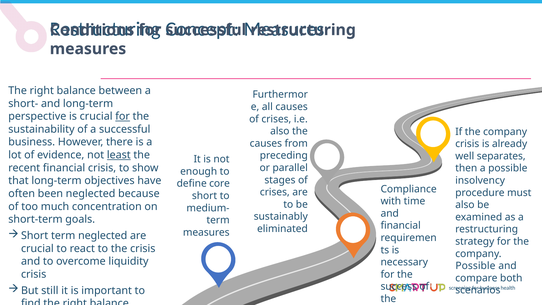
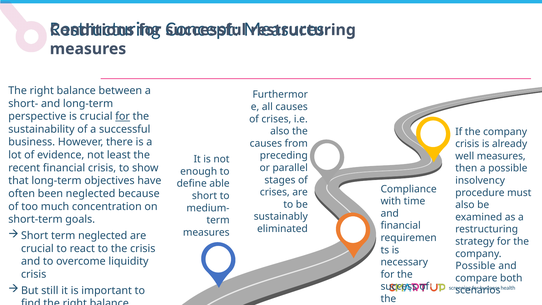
least underline: present -> none
well separates: separates -> measures
core: core -> able
